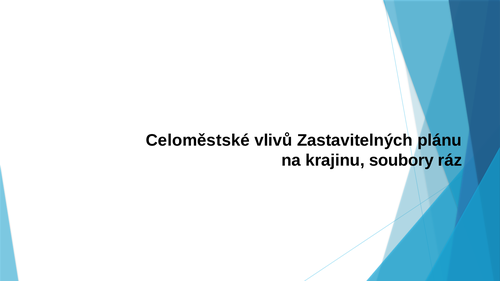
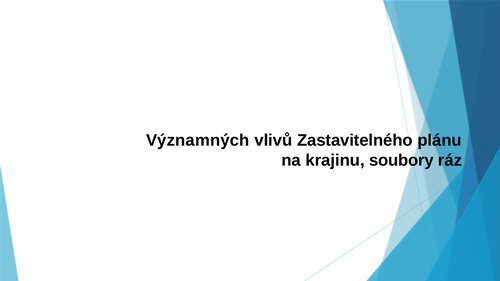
Celoměstské: Celoměstské -> Významných
Zastavitelných: Zastavitelných -> Zastavitelného
